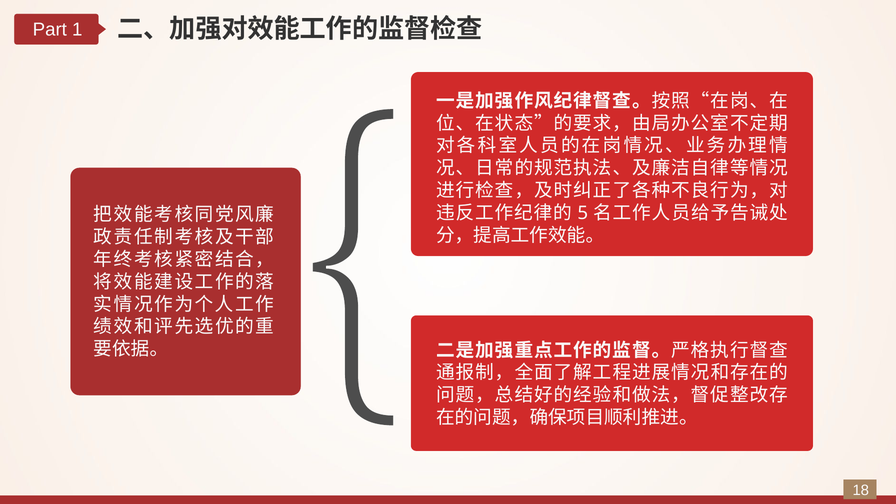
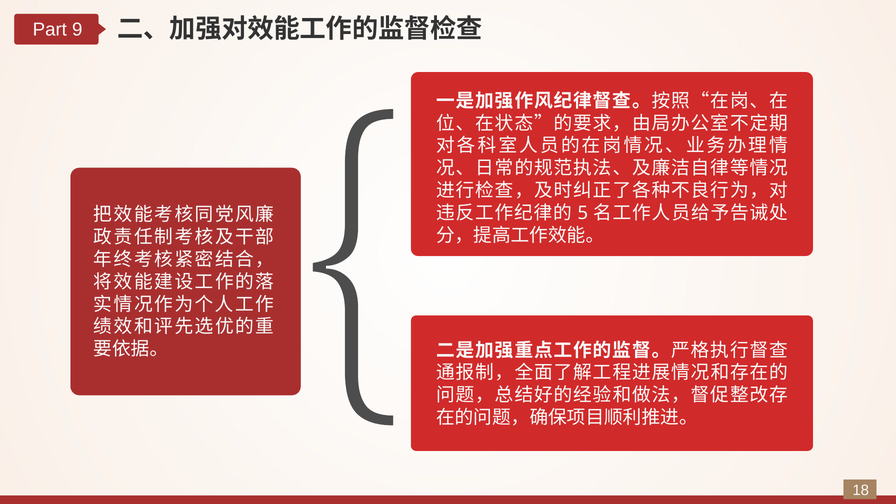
1: 1 -> 9
